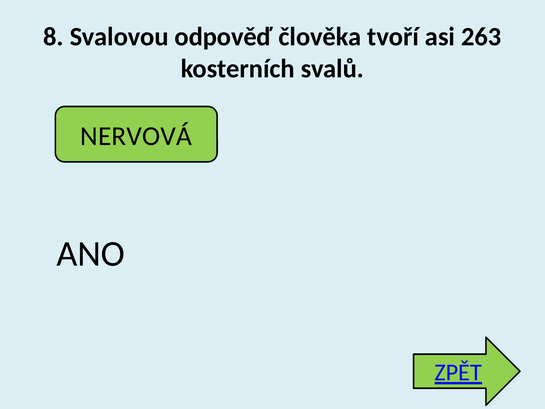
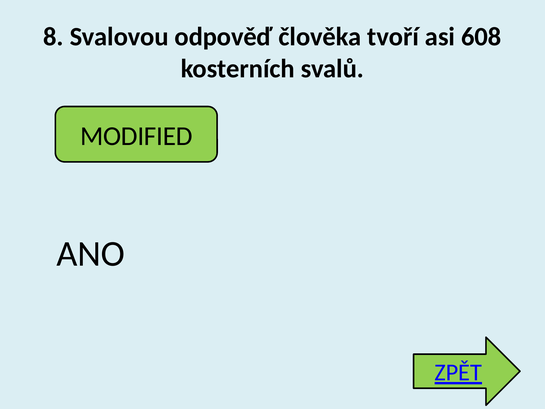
263: 263 -> 608
NERVOVÁ: NERVOVÁ -> MODIFIED
